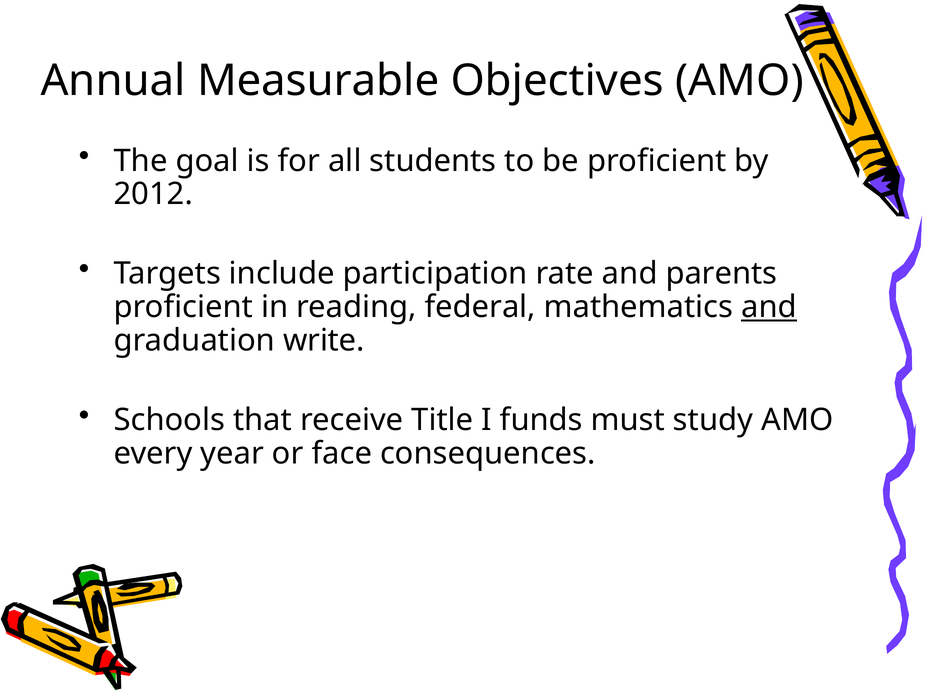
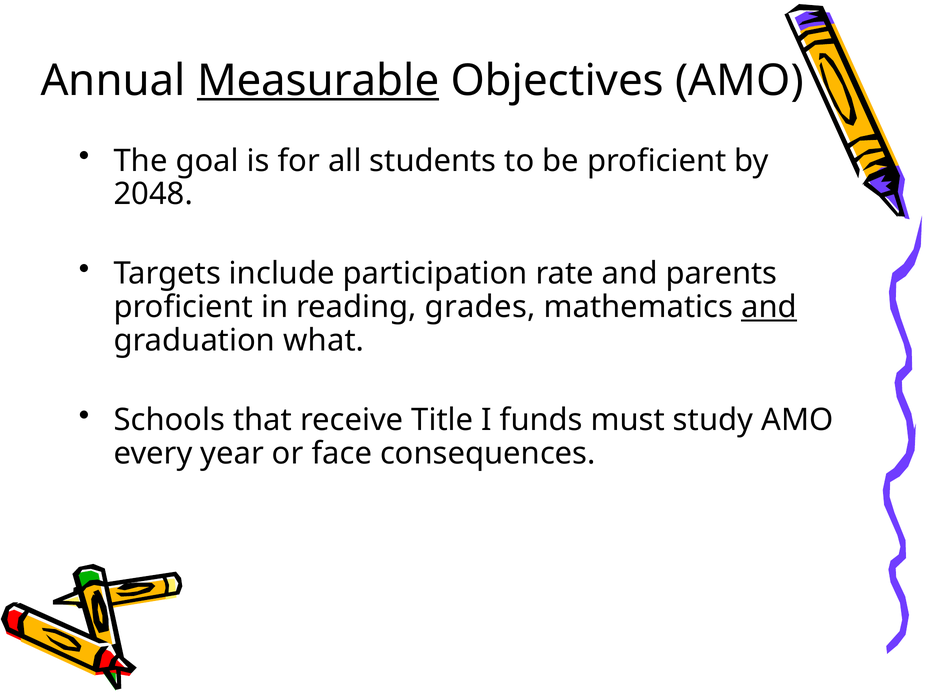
Measurable underline: none -> present
2012: 2012 -> 2048
federal: federal -> grades
write: write -> what
